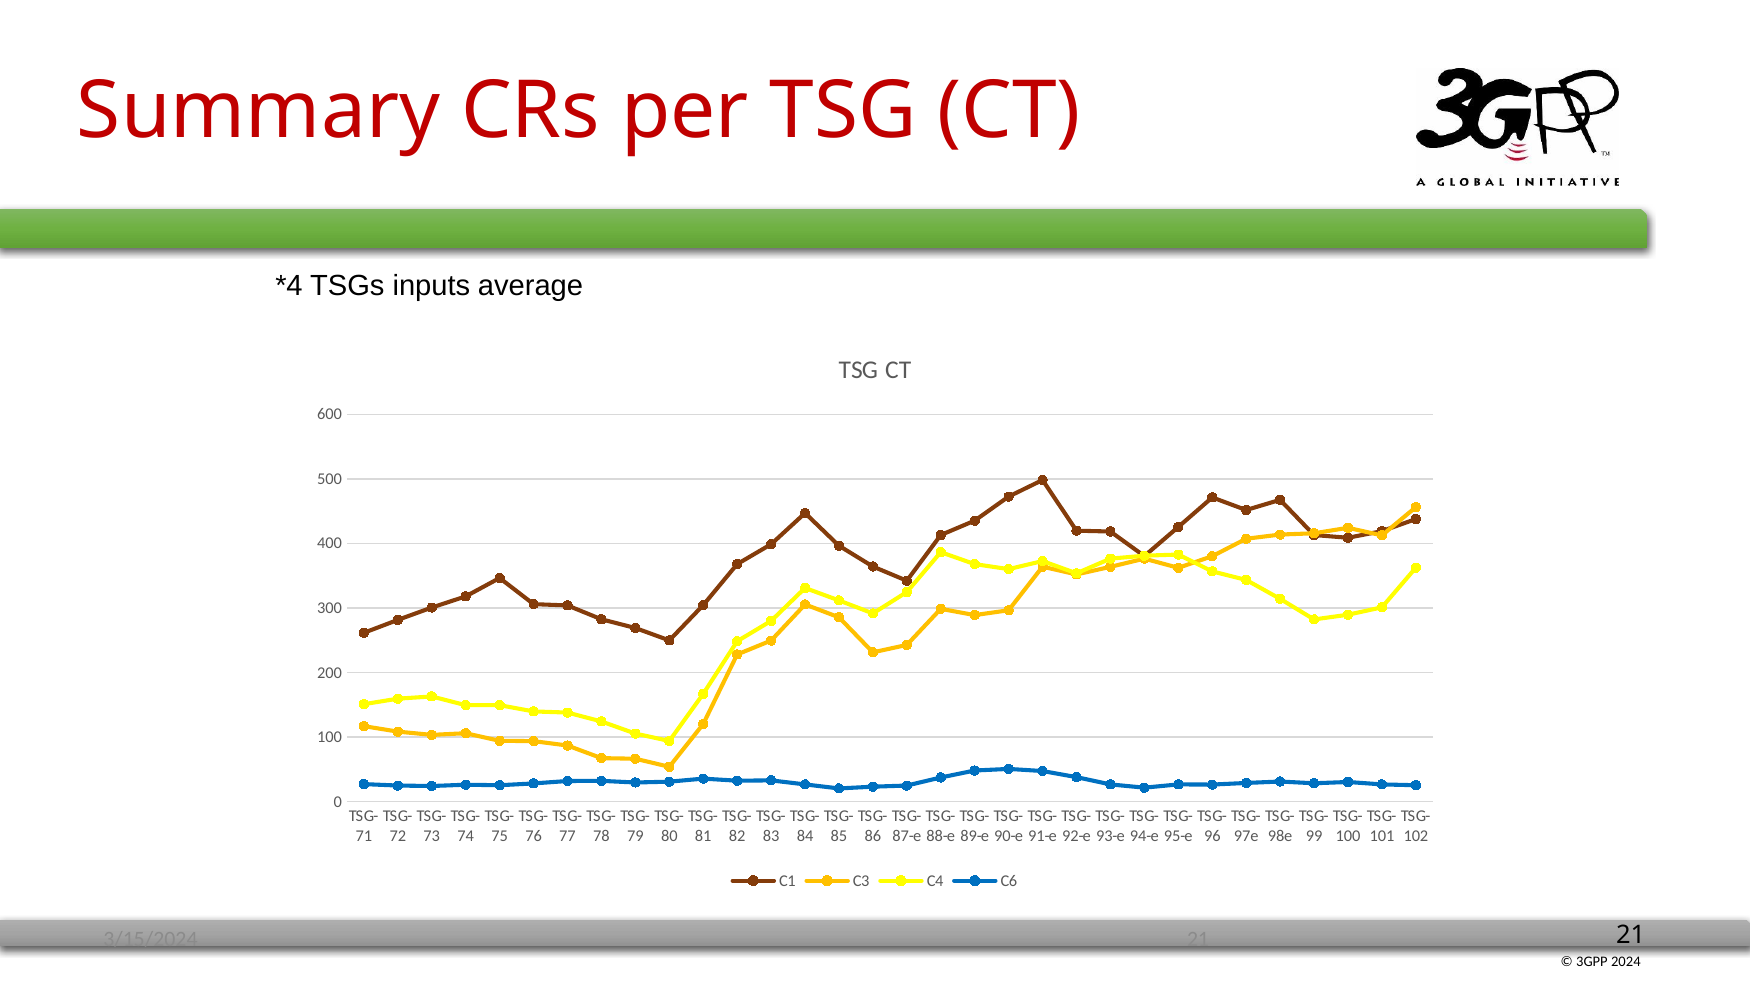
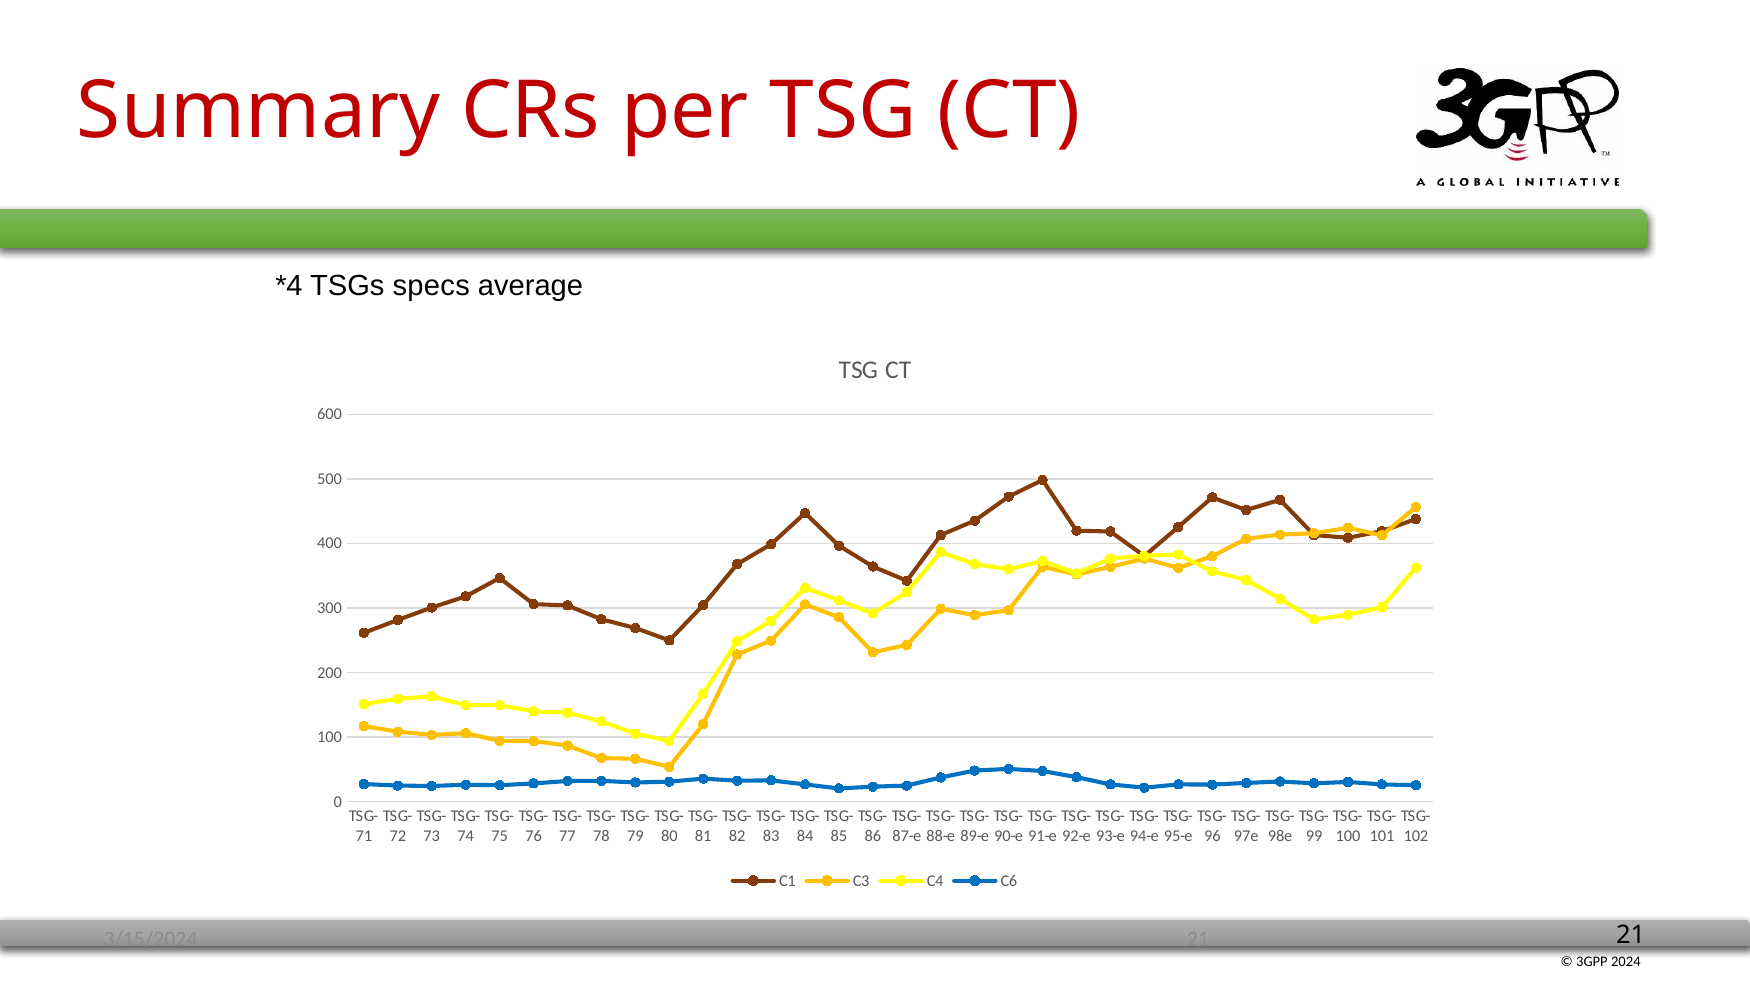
inputs: inputs -> specs
